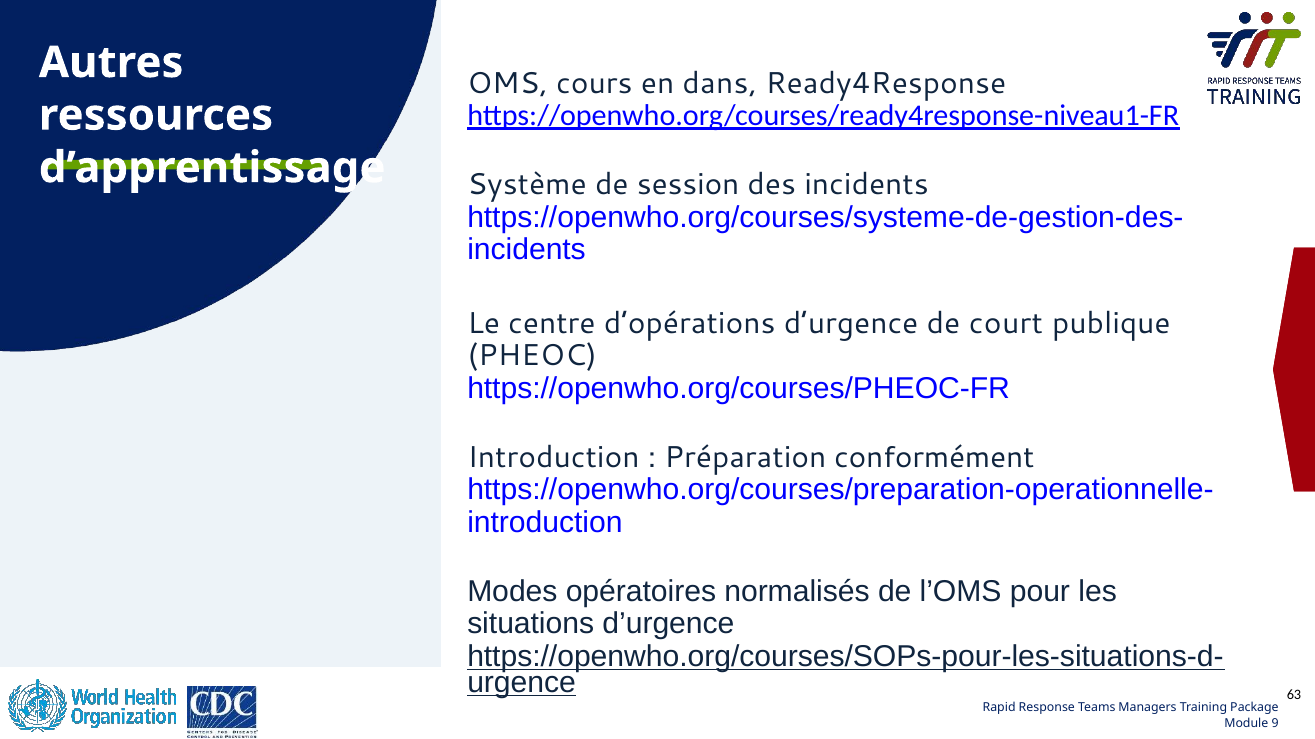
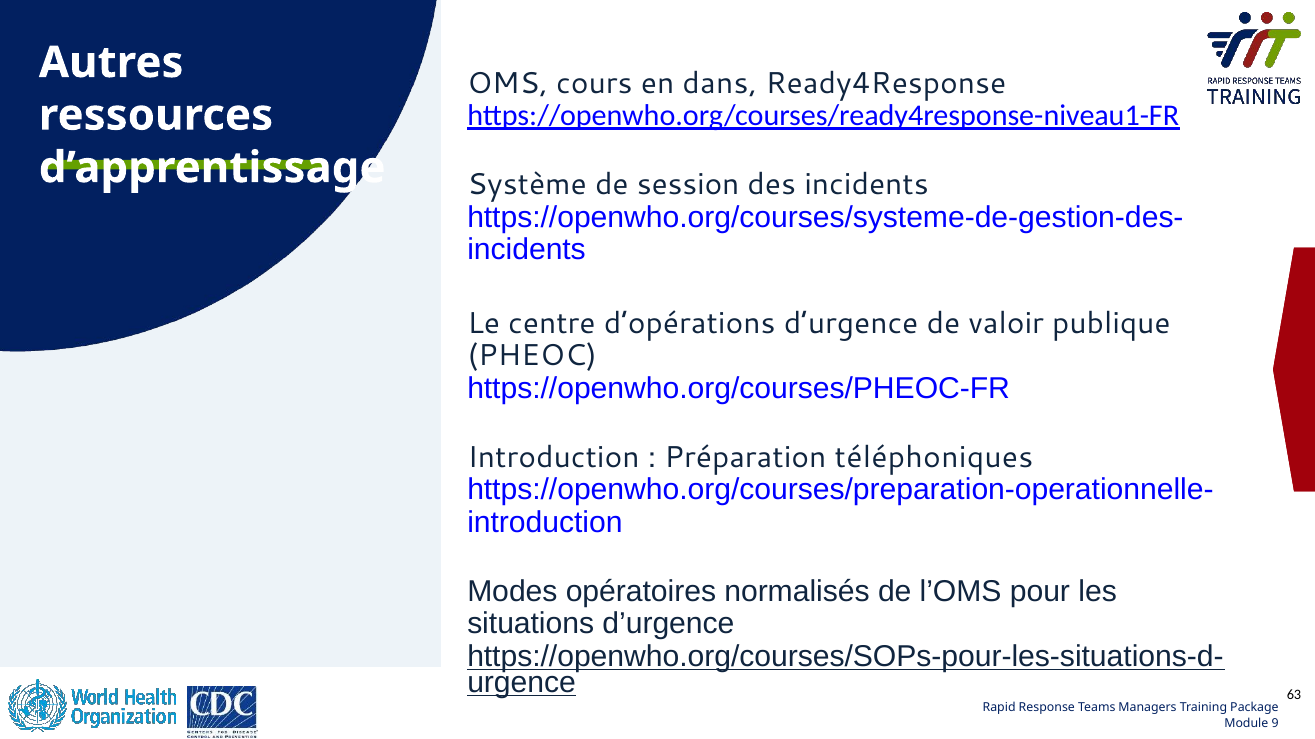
court: court -> valoir
conformément: conformément -> téléphoniques
